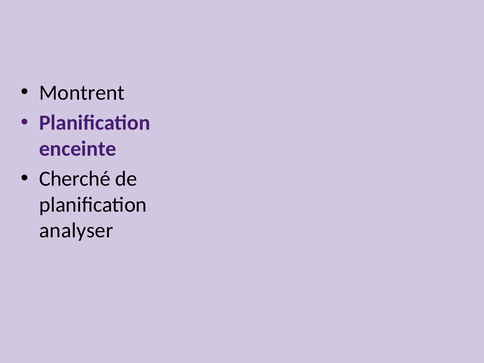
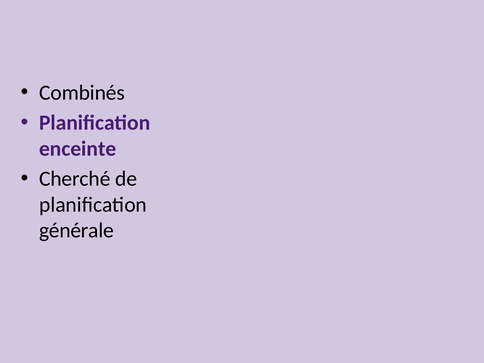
Montrent: Montrent -> Combinés
analyser: analyser -> générale
